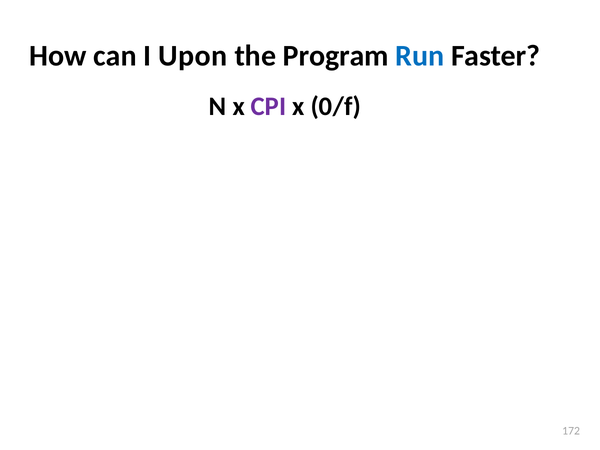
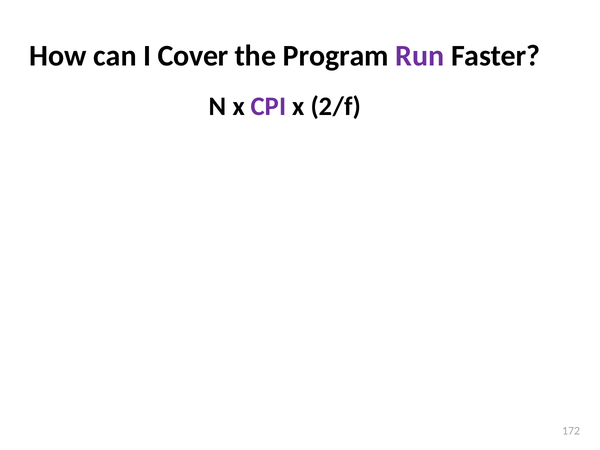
Upon: Upon -> Cover
Run colour: blue -> purple
0/f: 0/f -> 2/f
